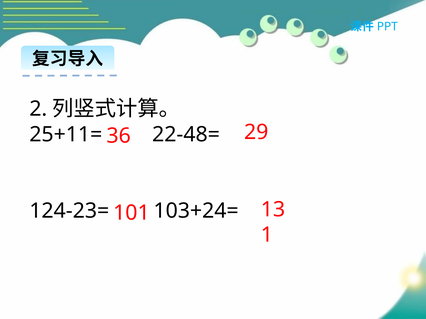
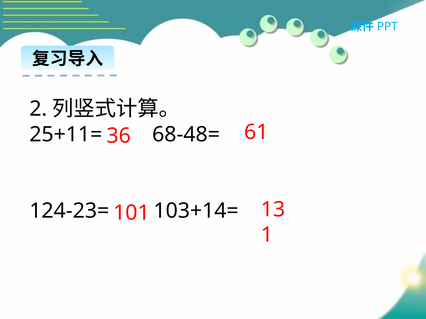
22-48=: 22-48= -> 68-48=
29: 29 -> 61
103+24=: 103+24= -> 103+14=
